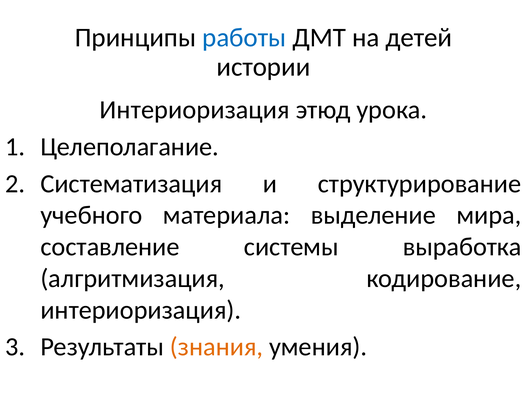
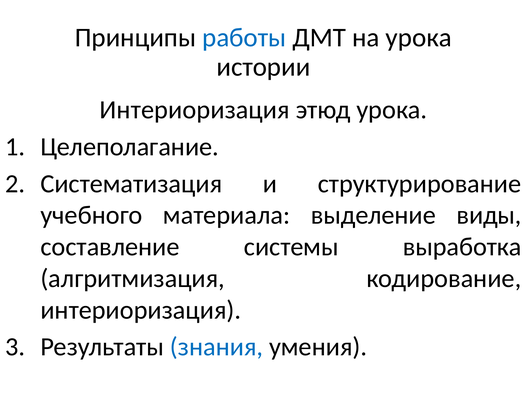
на детей: детей -> урока
мира: мира -> виды
знания colour: orange -> blue
